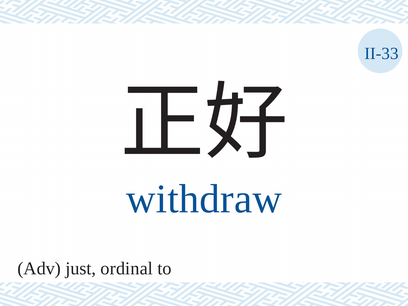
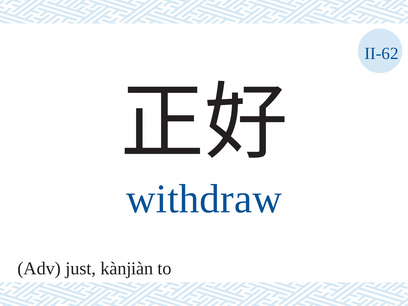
II-33: II-33 -> II-62
ordinal: ordinal -> kànjiàn
